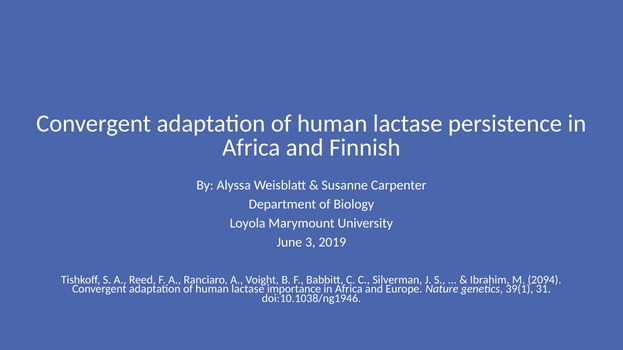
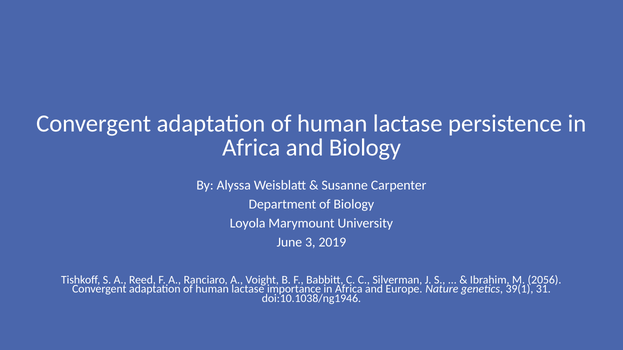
and Finnish: Finnish -> Biology
2094: 2094 -> 2056
